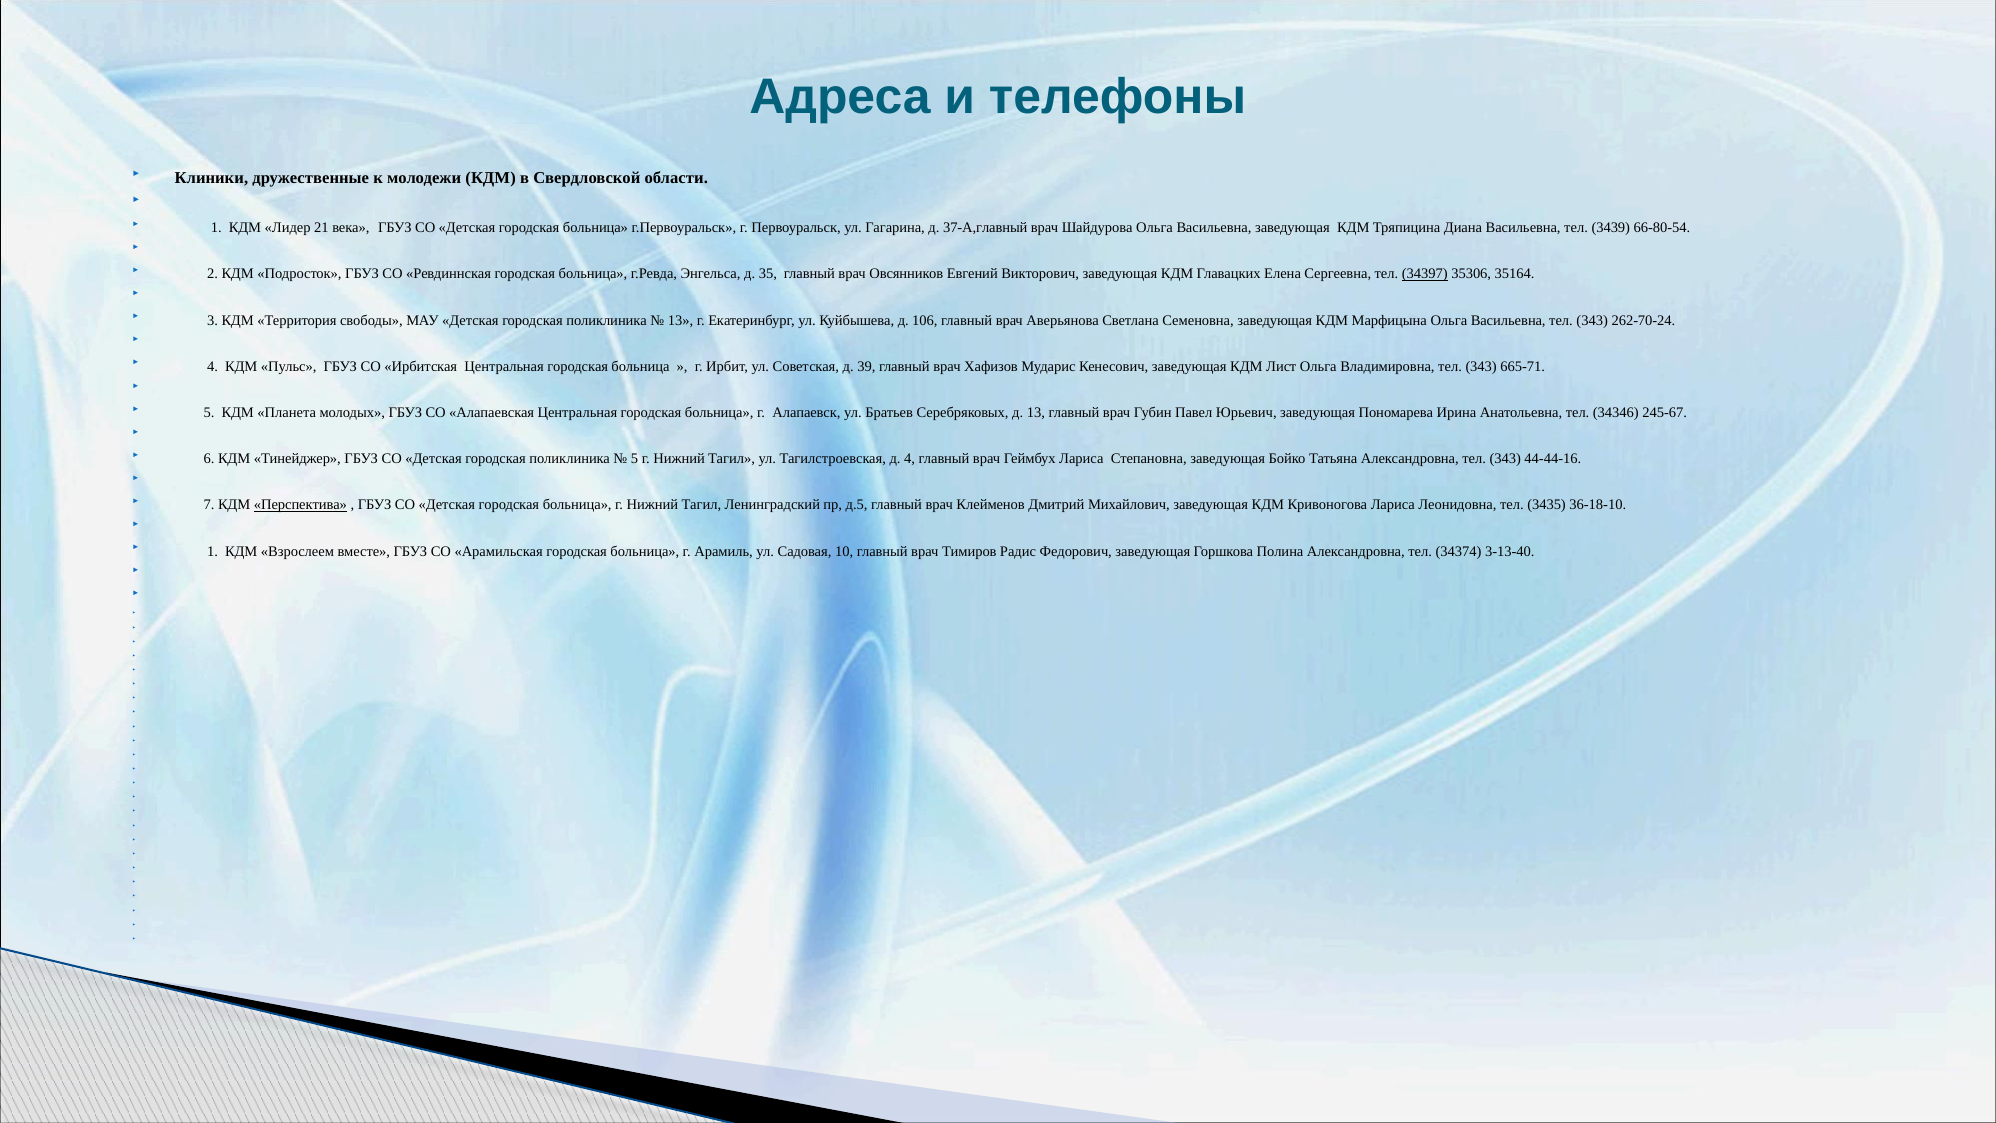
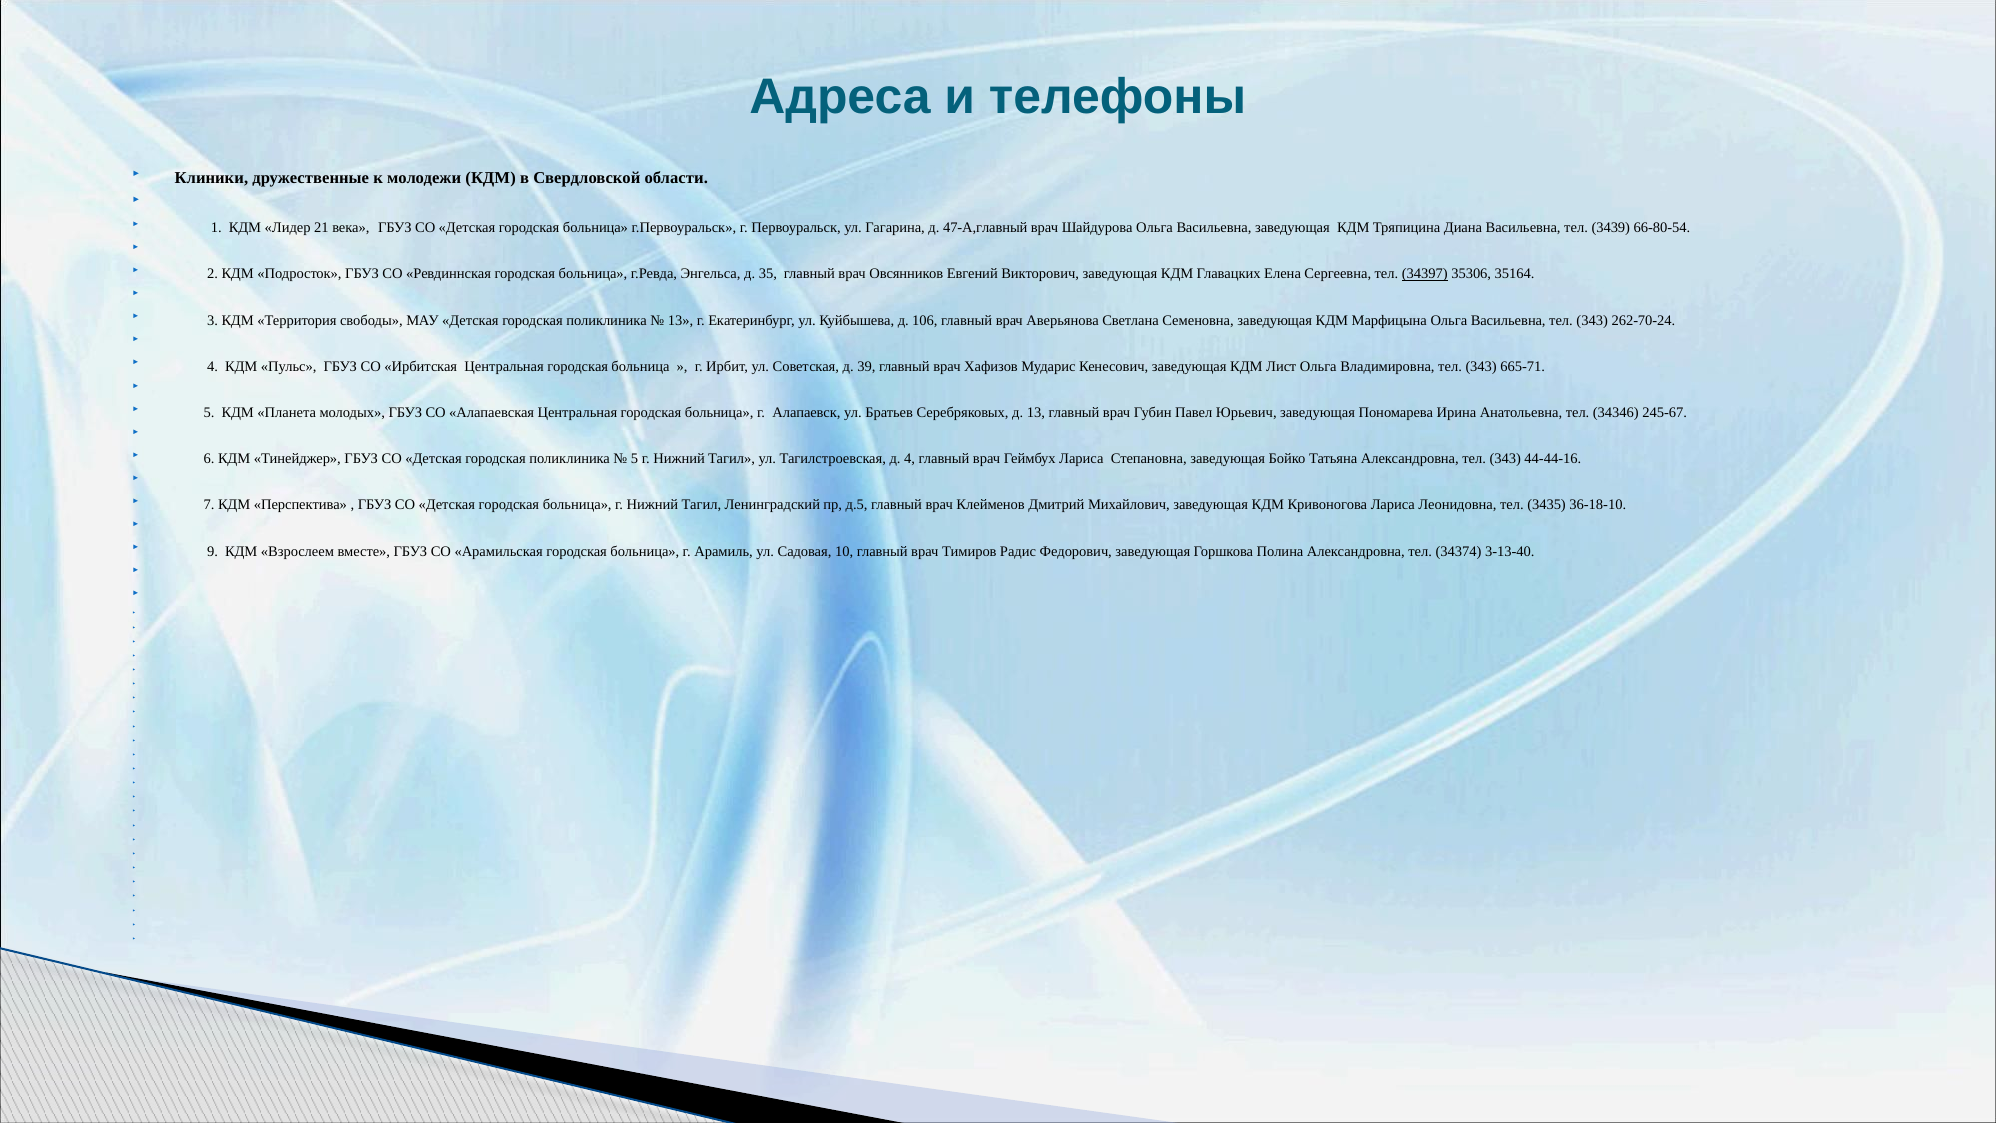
37-А,главный: 37-А,главный -> 47-А,главный
Перспектива underline: present -> none
1 at (212, 551): 1 -> 9
